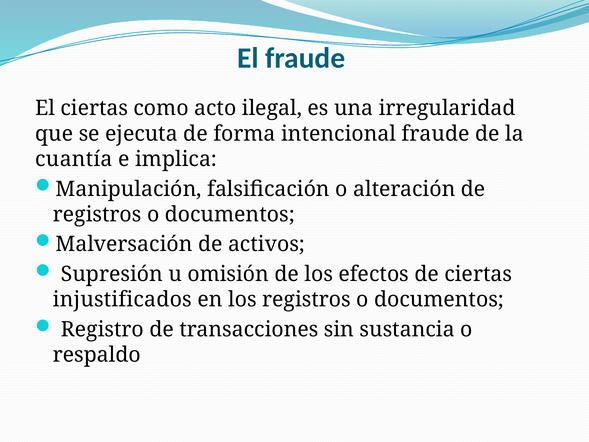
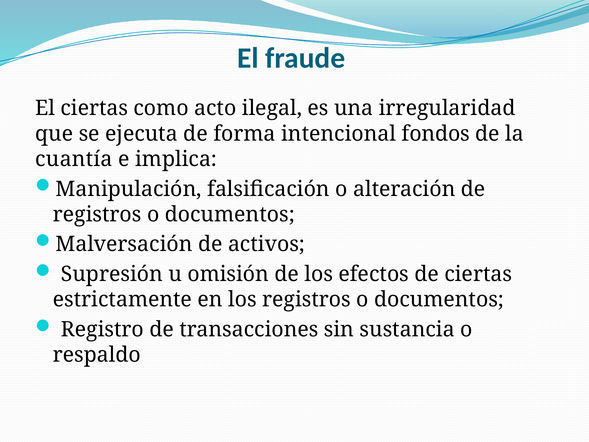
intencional fraude: fraude -> fondos
injustificados: injustificados -> estrictamente
